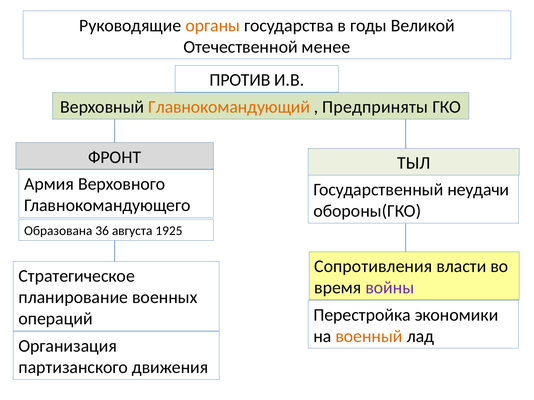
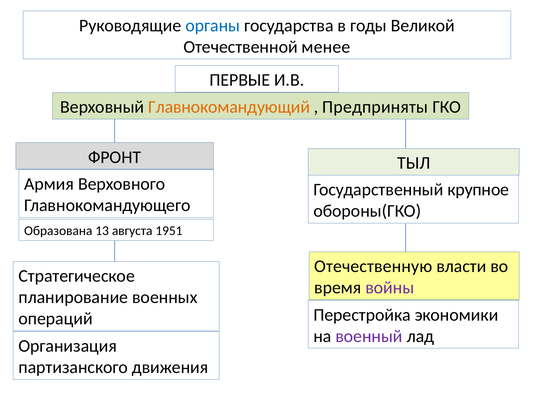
органы colour: orange -> blue
ПРОТИВ: ПРОТИВ -> ПЕРВЫЕ
неудачи: неудачи -> крупное
36: 36 -> 13
1925: 1925 -> 1951
Сопротивления: Сопротивления -> Отечественную
военный colour: orange -> purple
